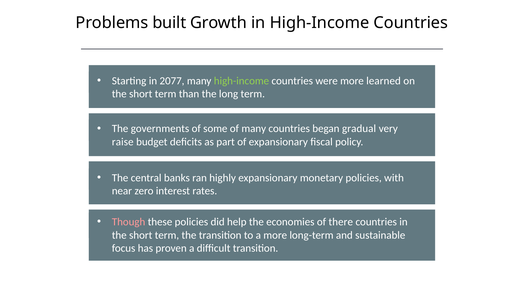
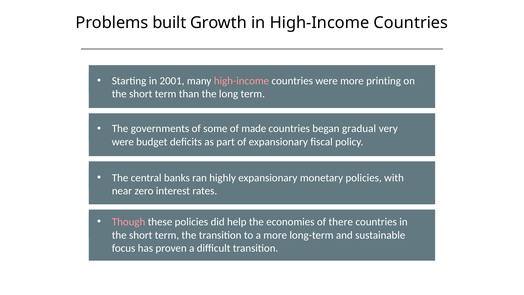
2077: 2077 -> 2001
high-income at (241, 81) colour: light green -> pink
learned: learned -> printing
of many: many -> made
raise at (123, 142): raise -> were
